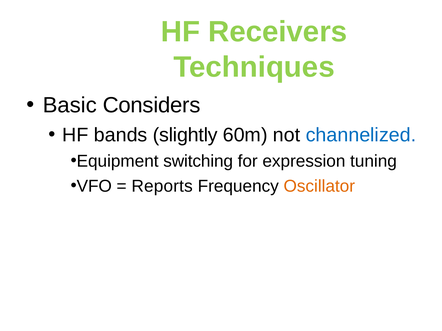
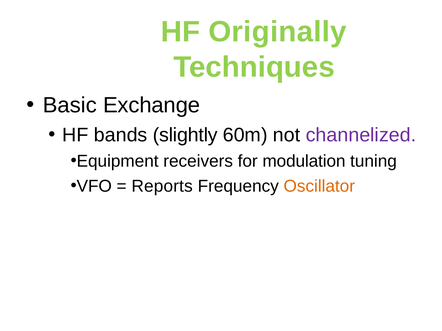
Receivers: Receivers -> Originally
Considers: Considers -> Exchange
channelized colour: blue -> purple
switching: switching -> receivers
expression: expression -> modulation
